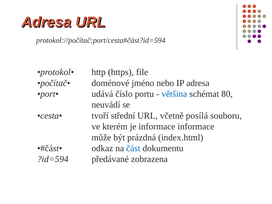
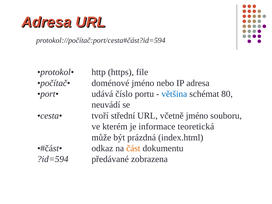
včetně posílá: posílá -> jméno
informace informace: informace -> teoretická
část colour: blue -> orange
